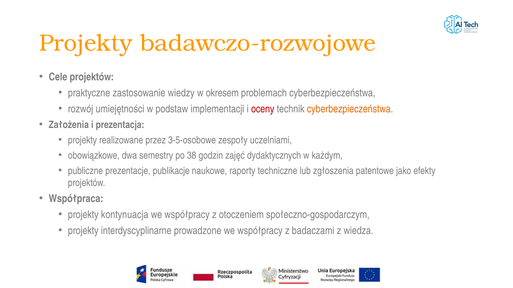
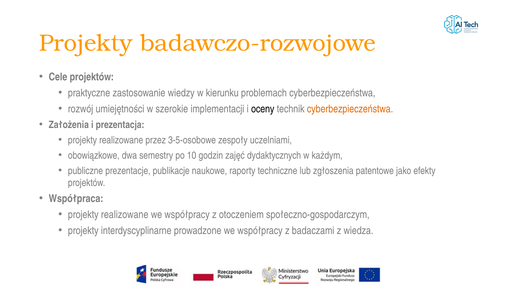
okresem: okresem -> kierunku
podstaw: podstaw -> szerokie
oceny colour: red -> black
38: 38 -> 10
kontynuacja at (125, 215): kontynuacja -> realizowane
